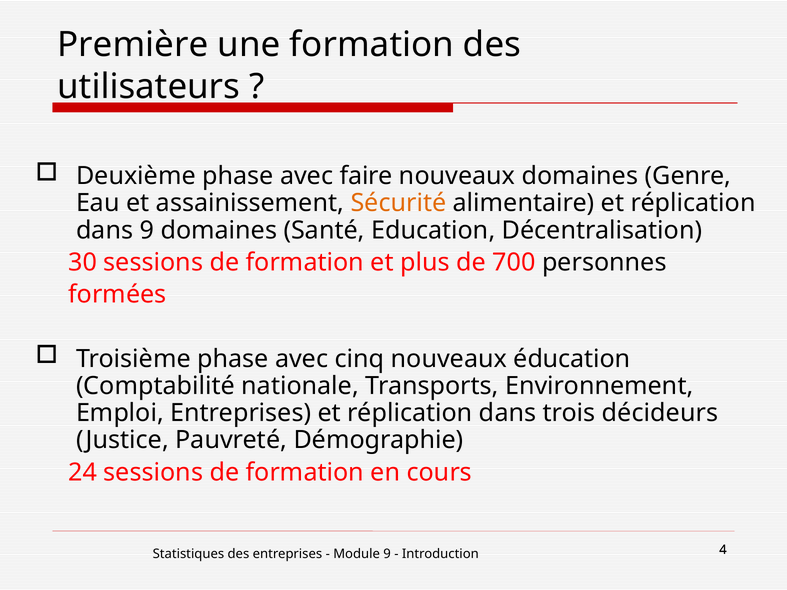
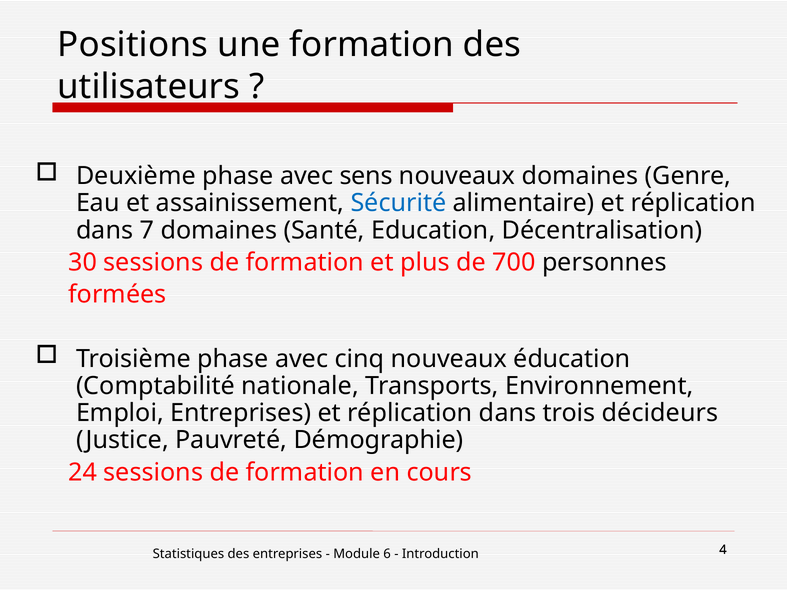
Première: Première -> Positions
faire: faire -> sens
Sécurité colour: orange -> blue
dans 9: 9 -> 7
Module 9: 9 -> 6
